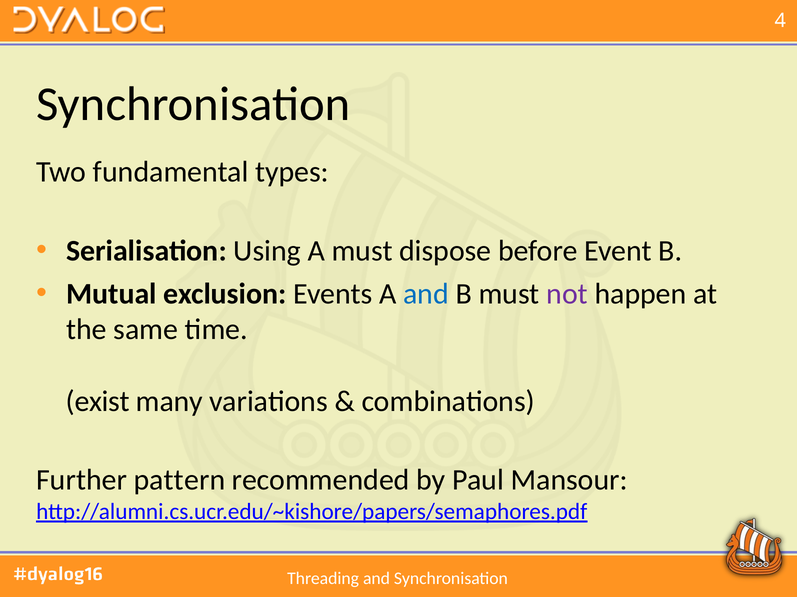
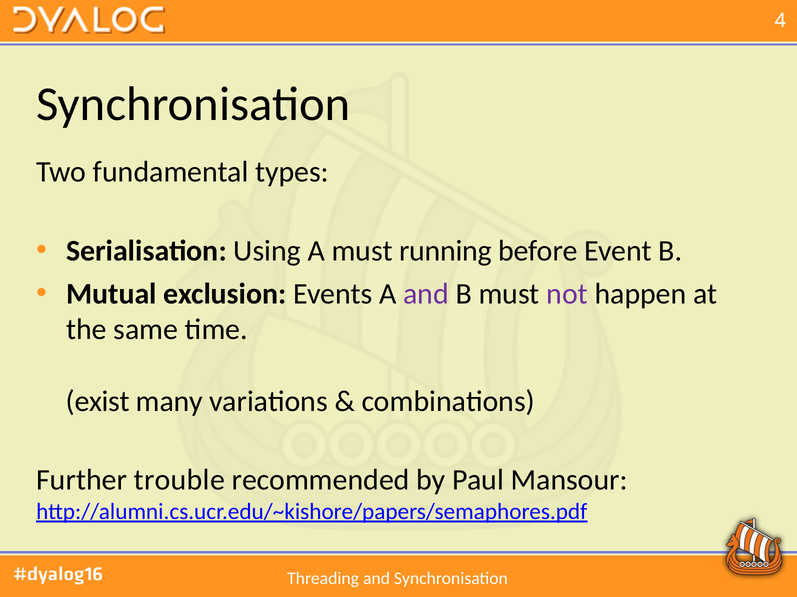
dispose: dispose -> running
and at (426, 294) colour: blue -> purple
pattern: pattern -> trouble
